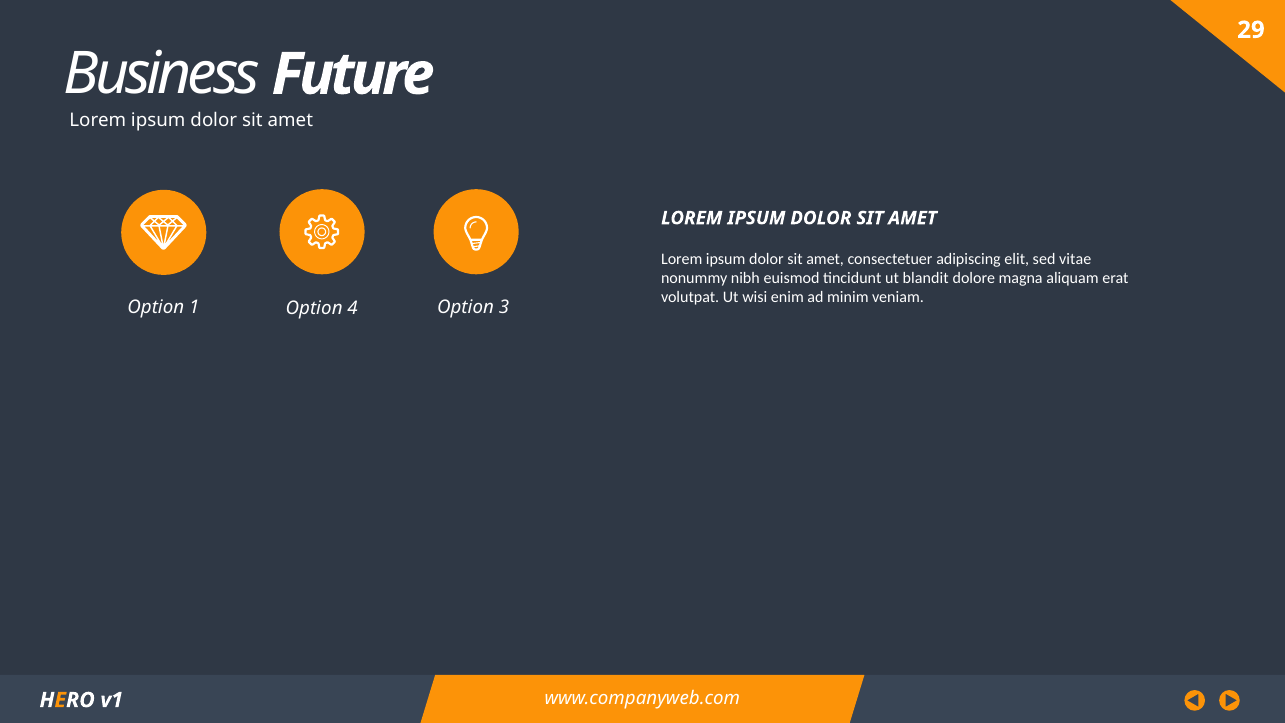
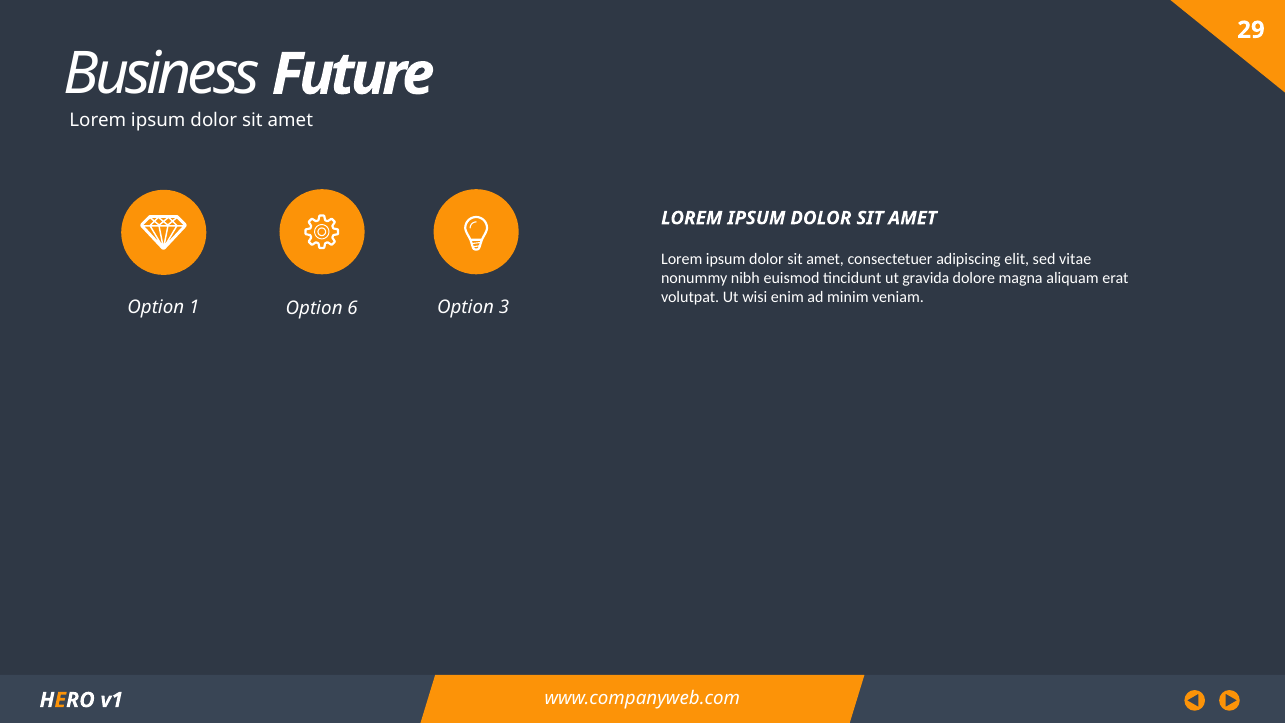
blandit: blandit -> gravida
4: 4 -> 6
